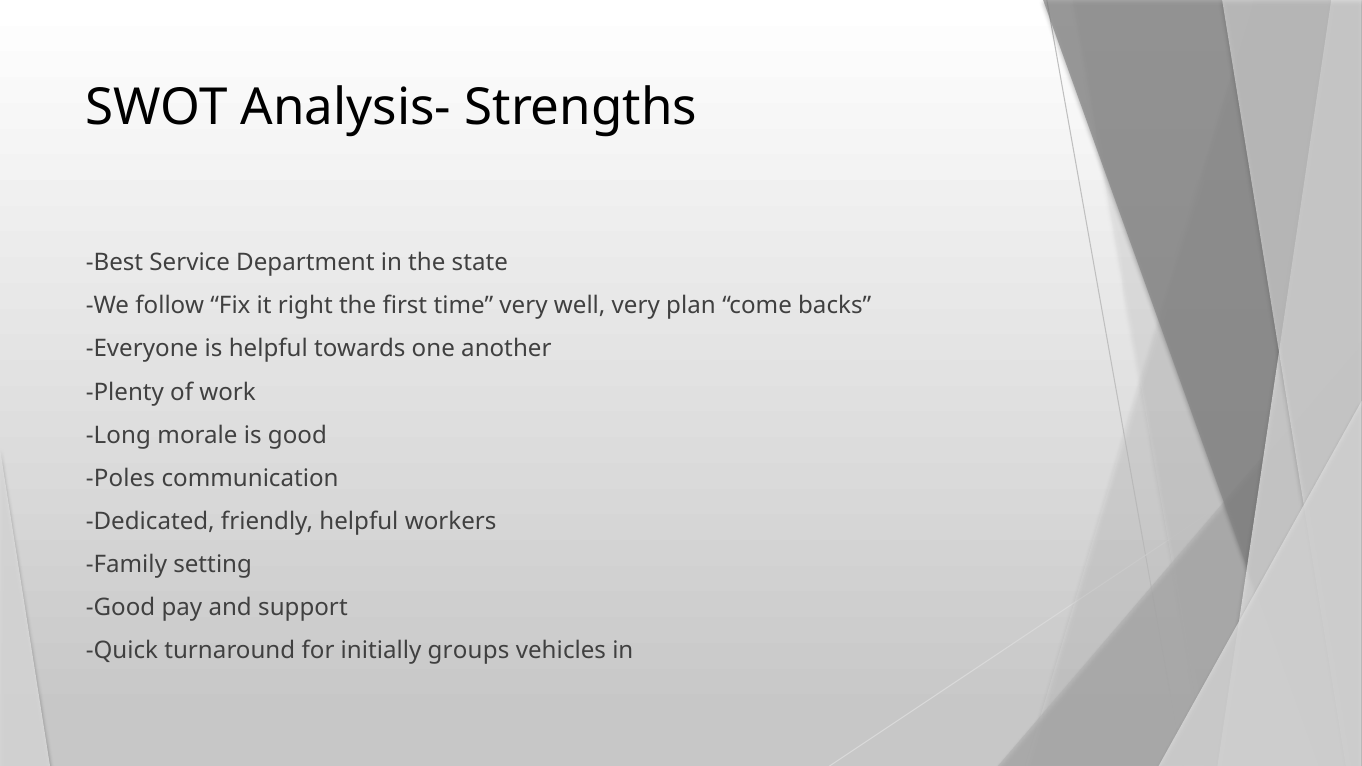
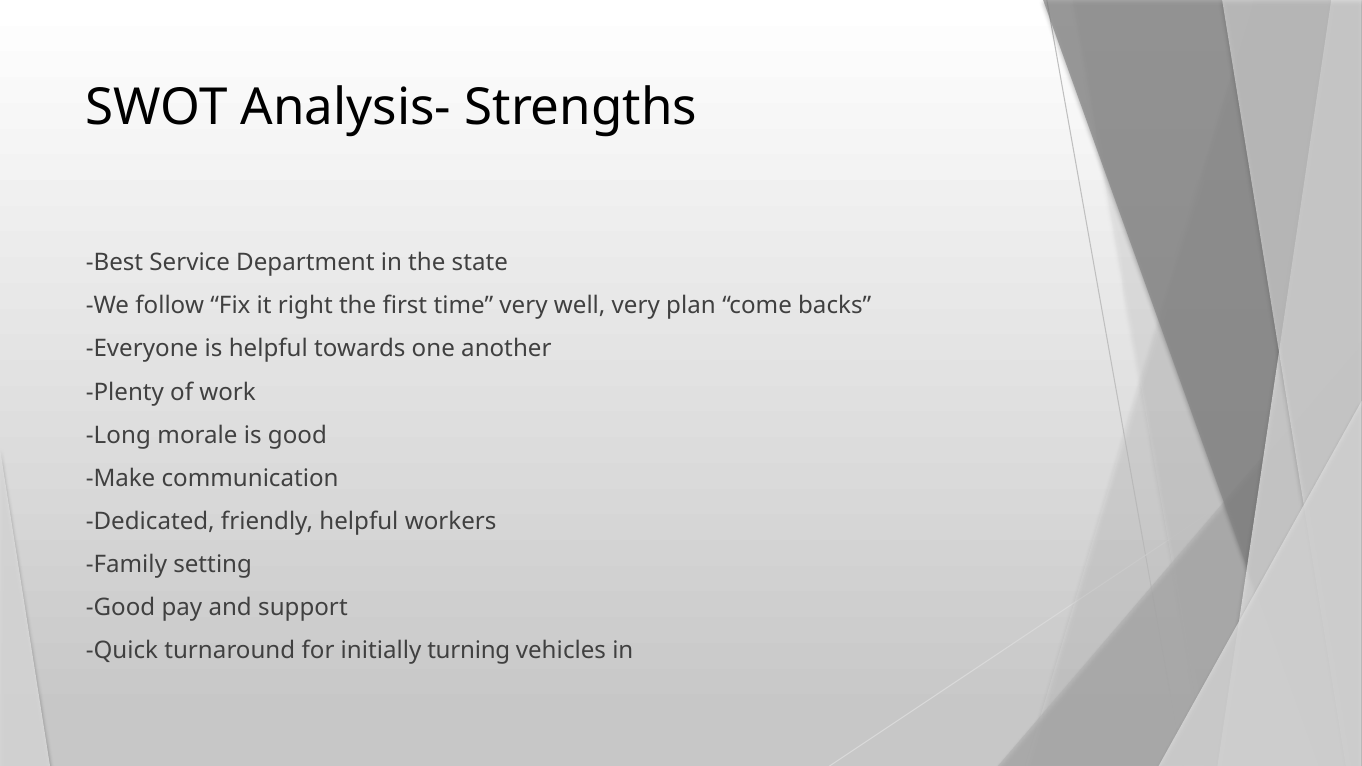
Poles: Poles -> Make
groups: groups -> turning
